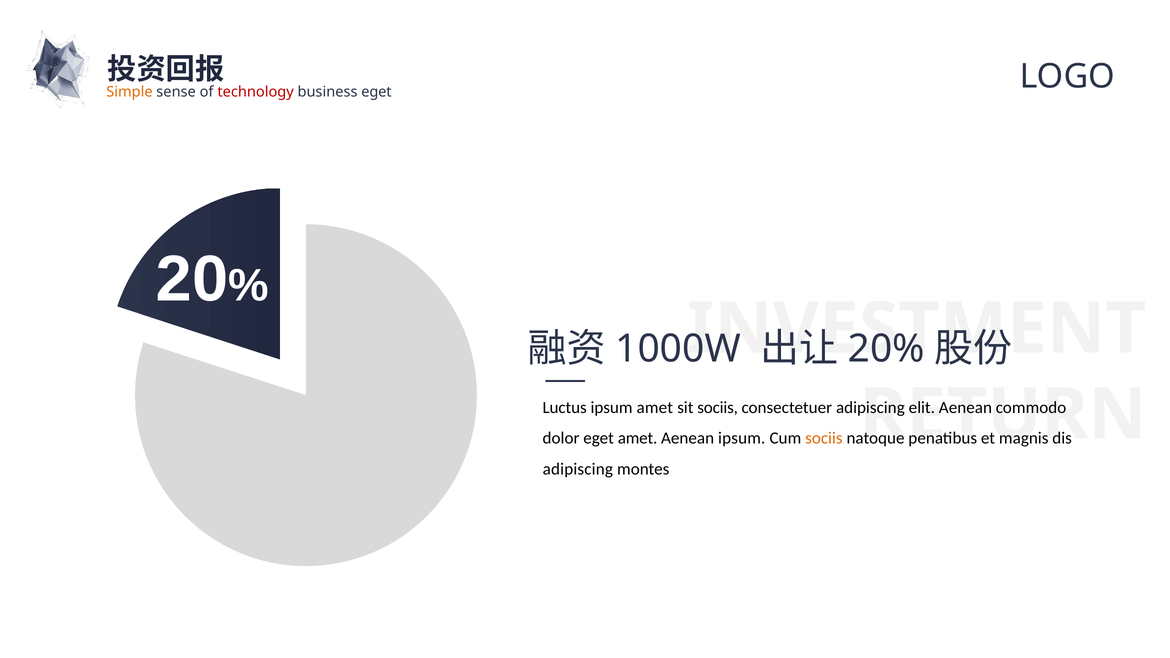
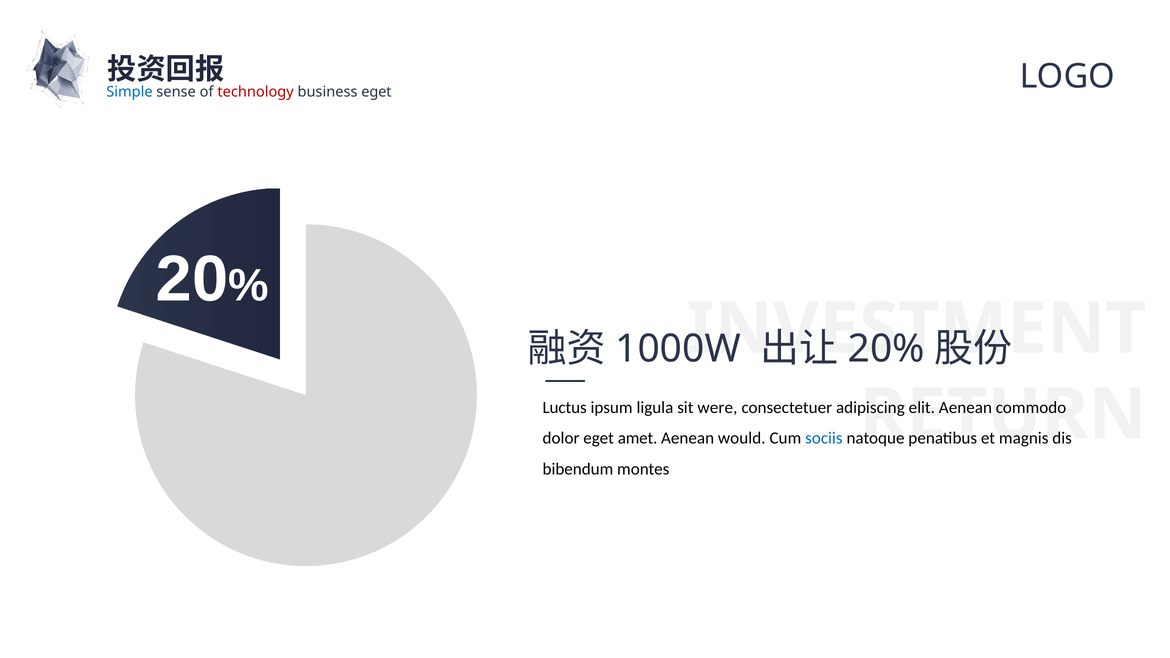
Simple colour: orange -> blue
ipsum amet: amet -> ligula
sit sociis: sociis -> were
Aenean ipsum: ipsum -> would
sociis at (824, 438) colour: orange -> blue
adipiscing at (578, 469): adipiscing -> bibendum
